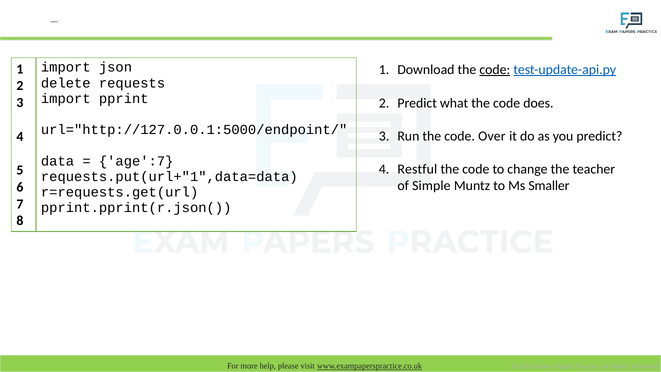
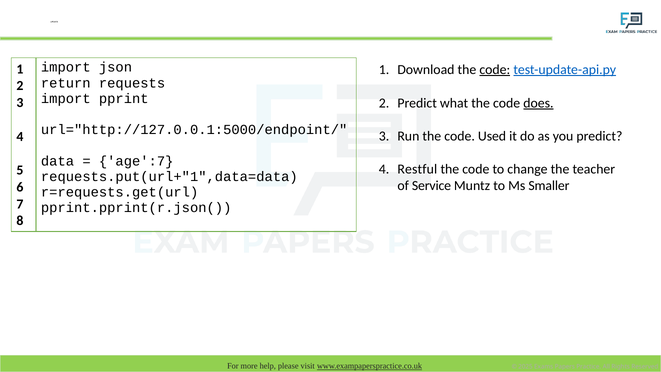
delete: delete -> return
does underline: none -> present
Over: Over -> Used
Simple: Simple -> Service
